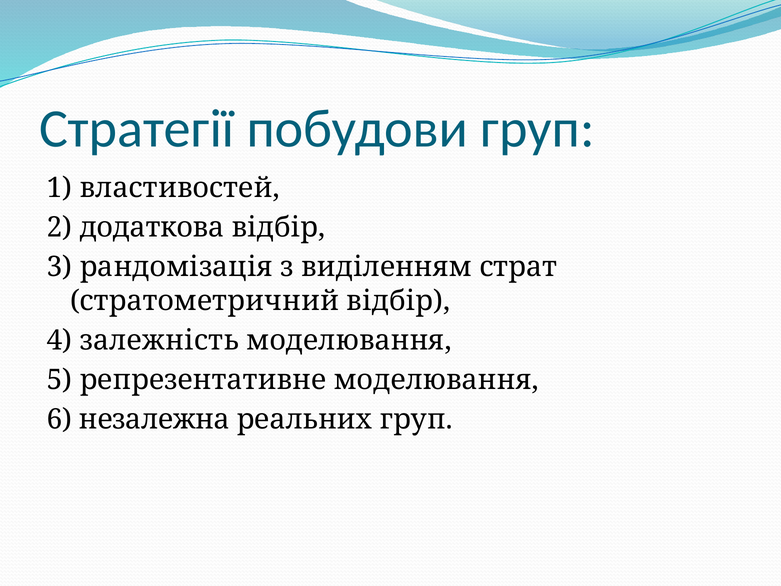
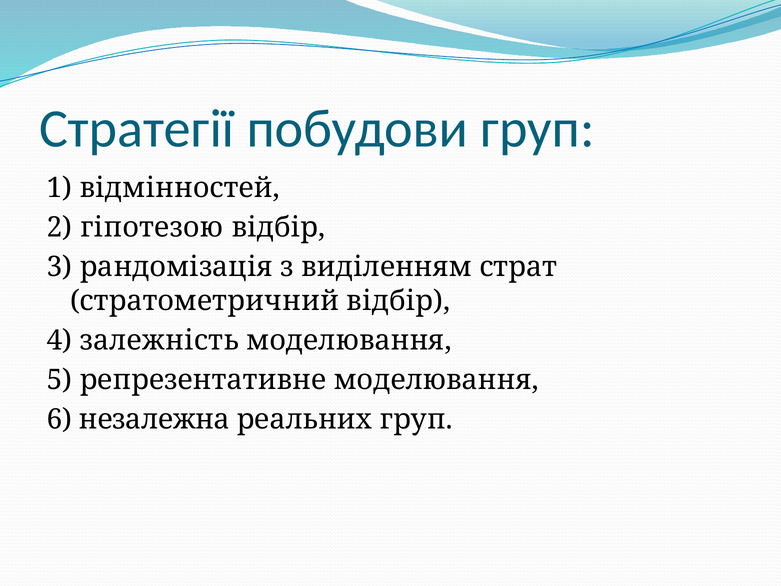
властивостей: властивостей -> відмінностей
додаткова: додаткова -> гіпотезою
